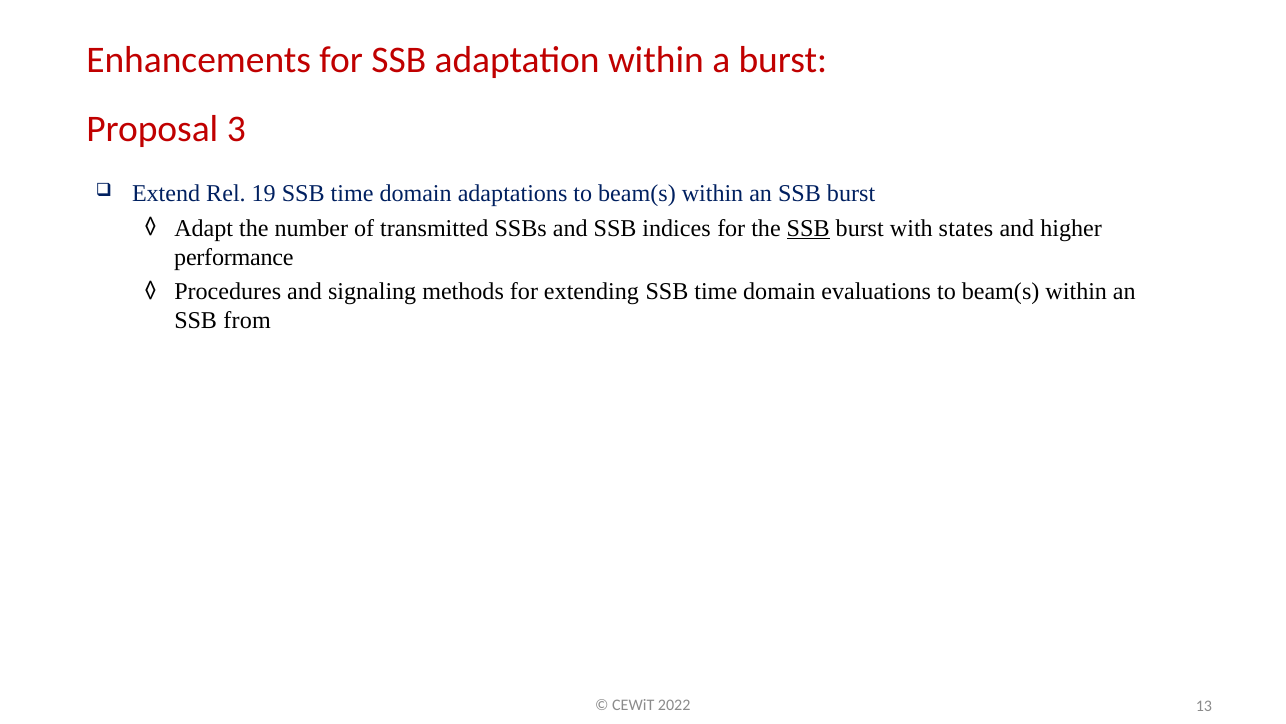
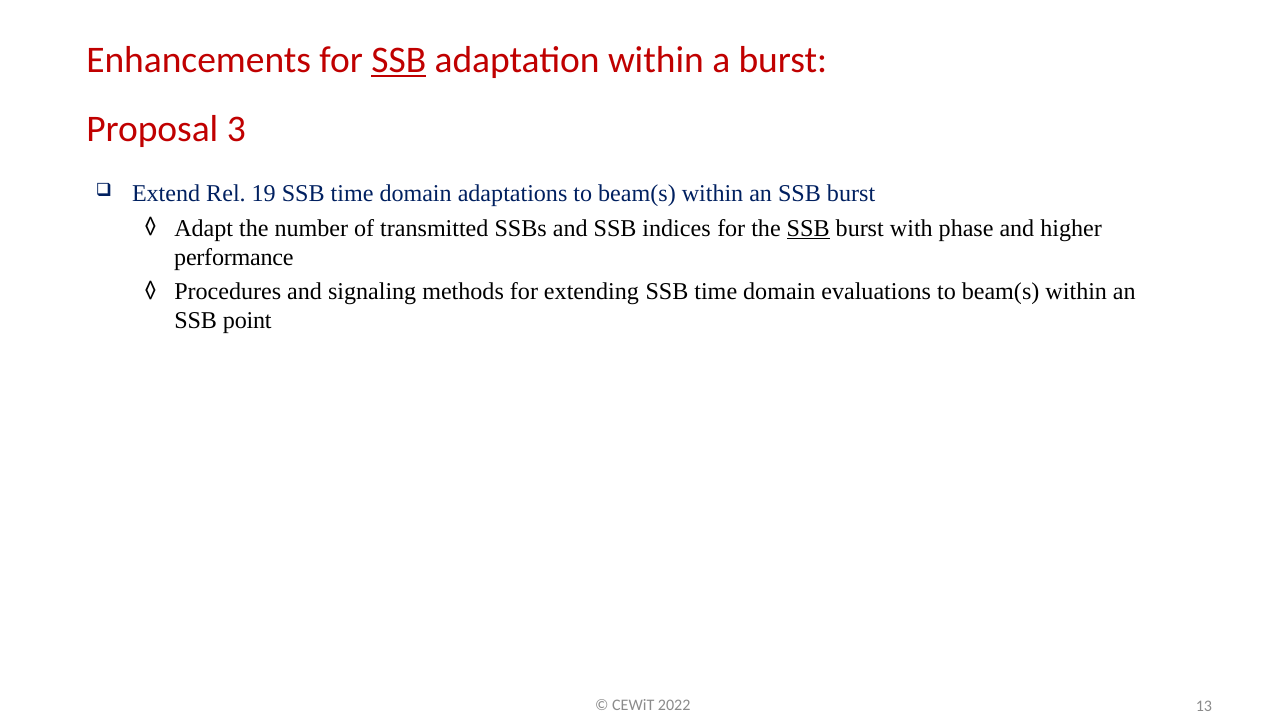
SSB at (399, 60) underline: none -> present
states: states -> phase
from: from -> point
